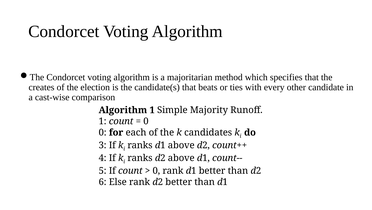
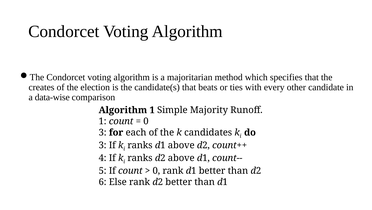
cast-wise: cast-wise -> data-wise
0 at (103, 132): 0 -> 3
